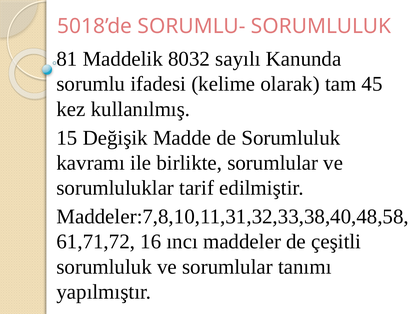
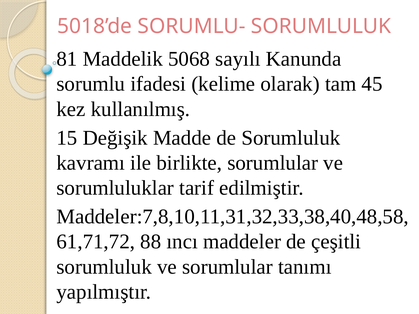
8032: 8032 -> 5068
16: 16 -> 88
